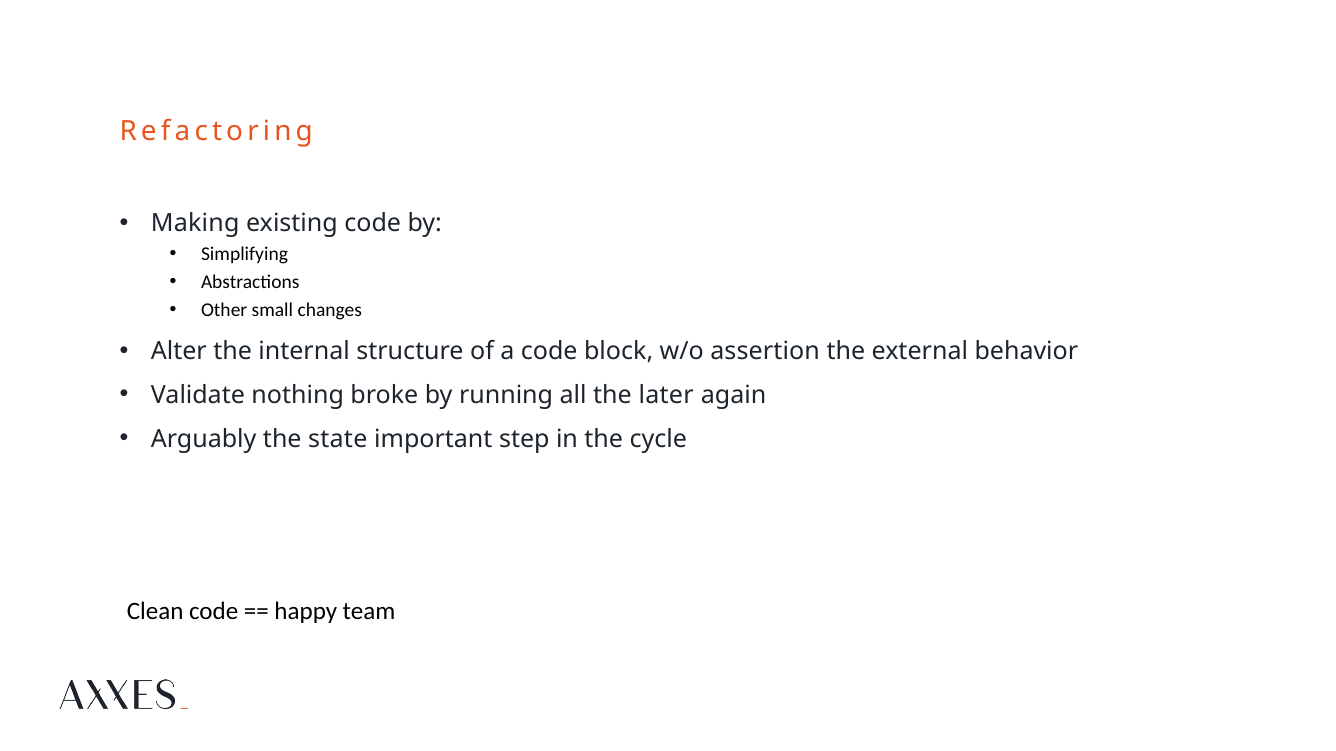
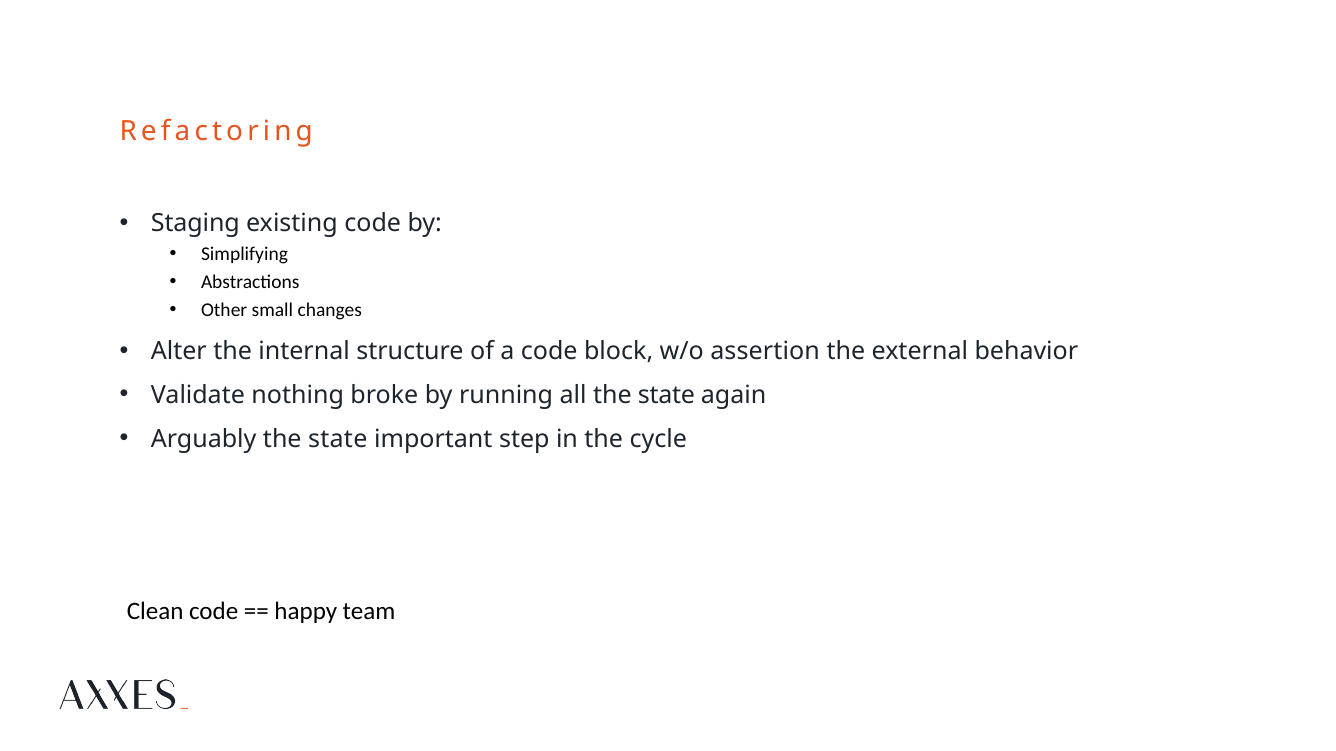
Making: Making -> Staging
all the later: later -> state
